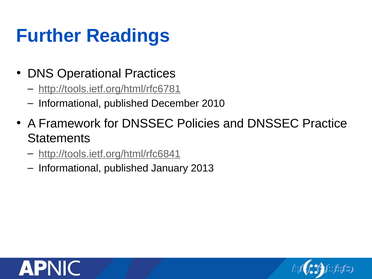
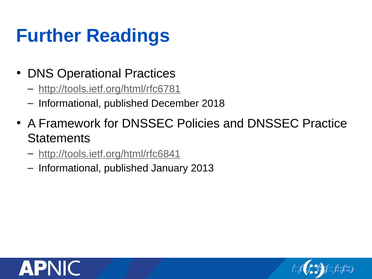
2010: 2010 -> 2018
